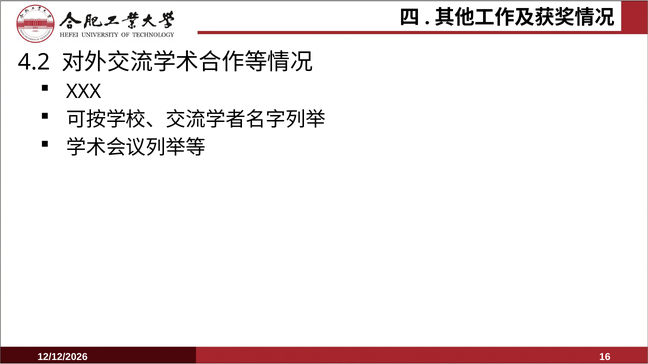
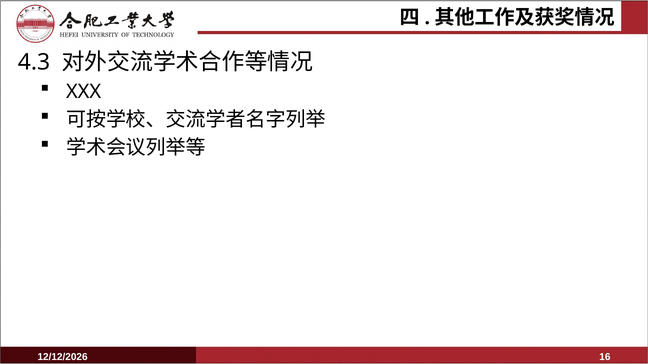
4.2: 4.2 -> 4.3
